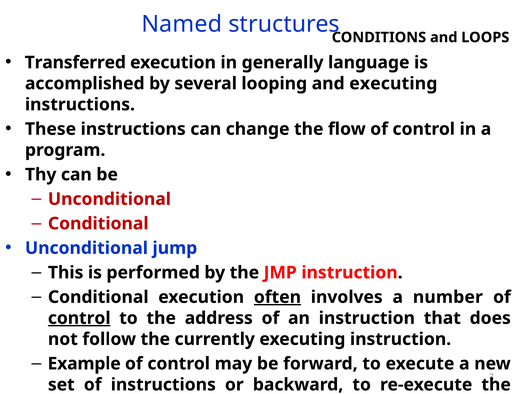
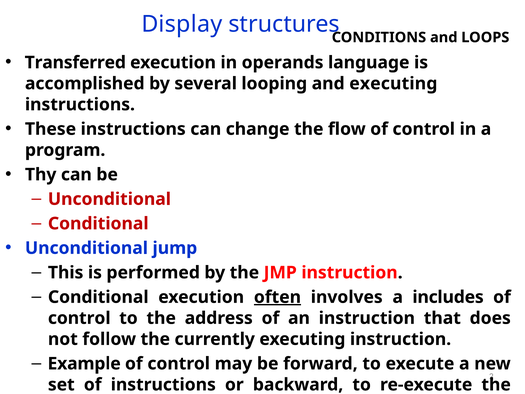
Named: Named -> Display
generally: generally -> operands
number: number -> includes
control at (79, 318) underline: present -> none
